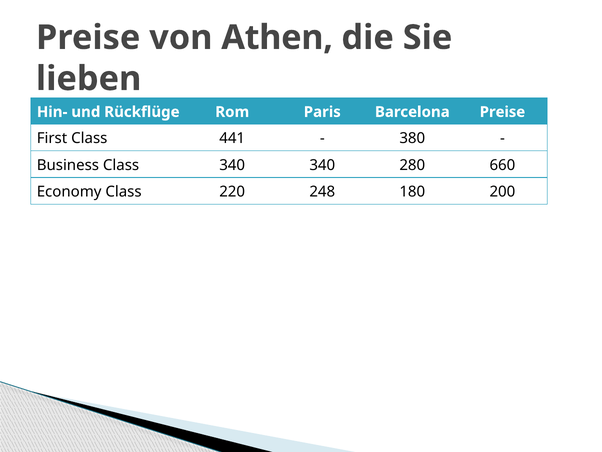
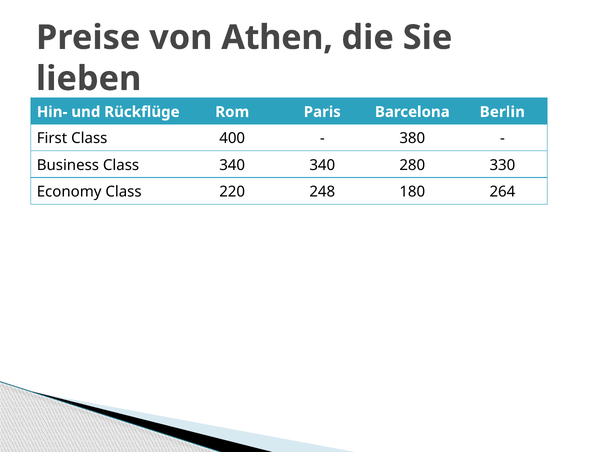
Barcelona Preise: Preise -> Berlin
441: 441 -> 400
660: 660 -> 330
200: 200 -> 264
